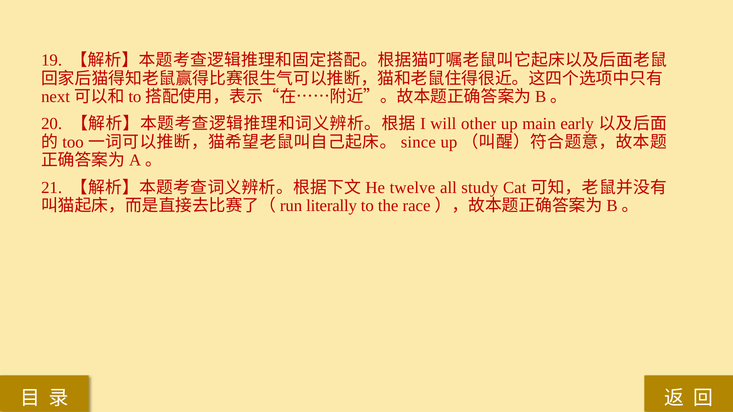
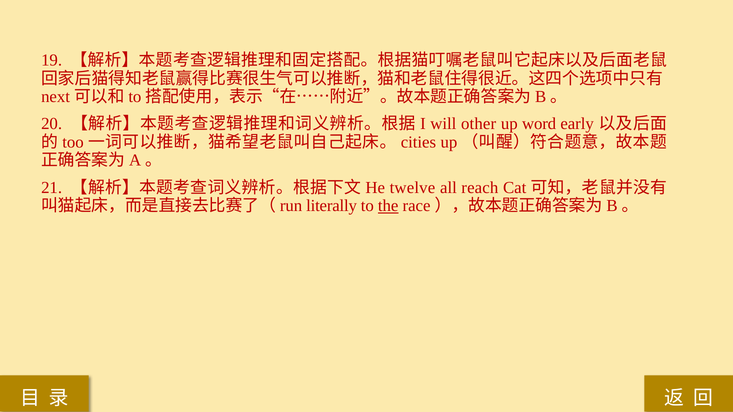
main: main -> word
since: since -> cities
study: study -> reach
the underline: none -> present
